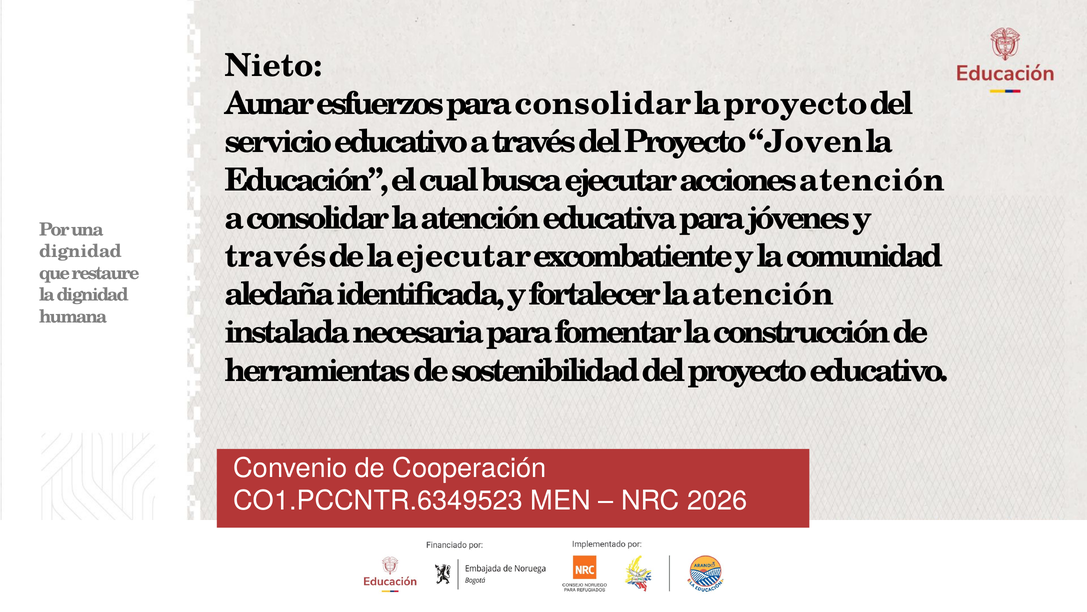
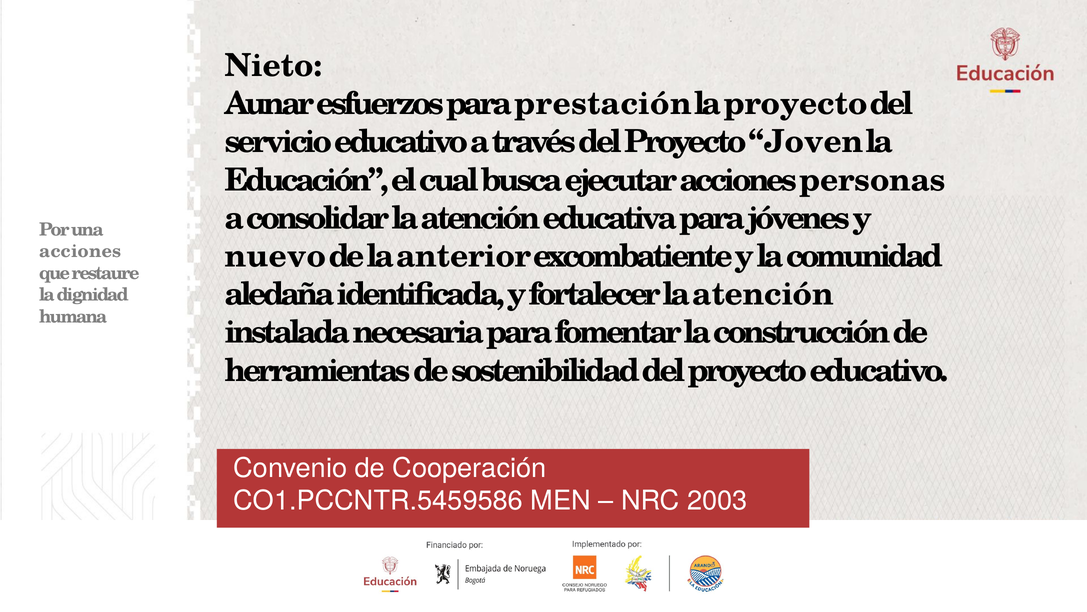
para consolidar: consolidar -> prestación
acciones atención: atención -> personas
dignidad at (81, 251): dignidad -> acciones
través at (276, 256): través -> nuevo
la ejecutar: ejecutar -> anterior
CO1.PCCNTR.6349523: CO1.PCCNTR.6349523 -> CO1.PCCNTR.5459586
2026: 2026 -> 2003
